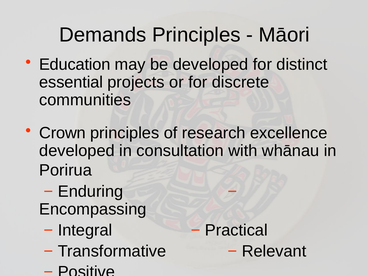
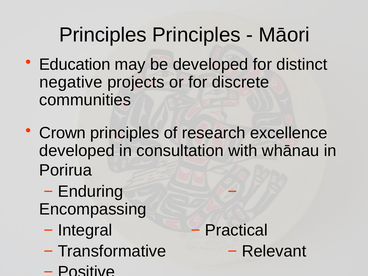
Demands at (103, 35): Demands -> Principles
essential: essential -> negative
